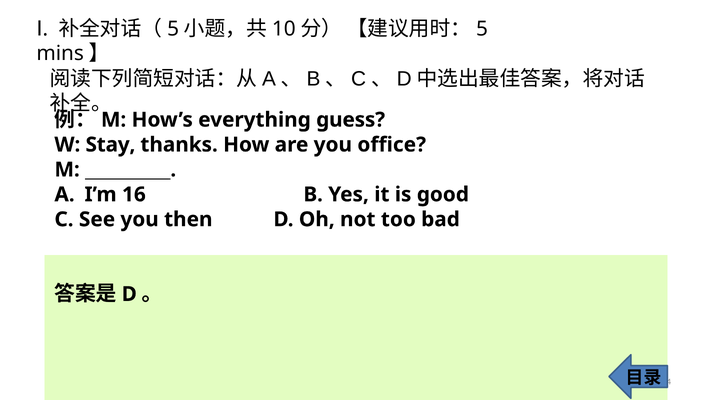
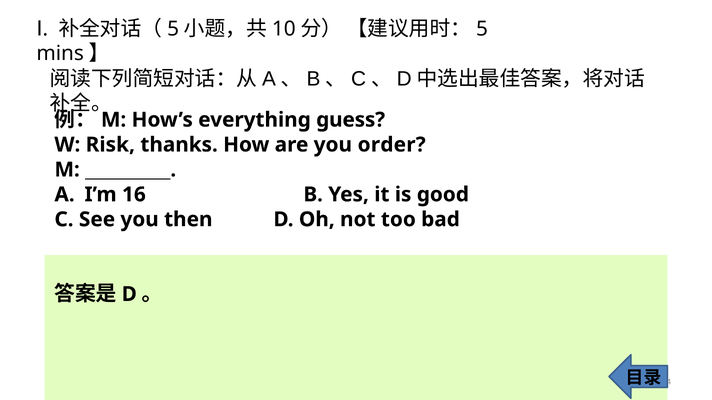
Stay: Stay -> Risk
office: office -> order
